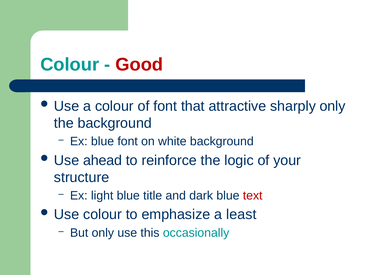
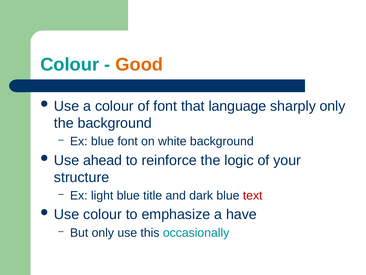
Good colour: red -> orange
attractive: attractive -> language
least: least -> have
